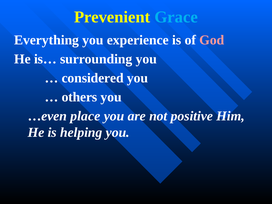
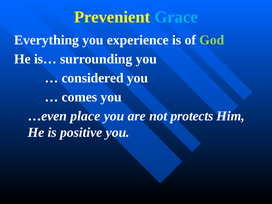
God colour: pink -> light green
others: others -> comes
positive: positive -> protects
helping: helping -> positive
